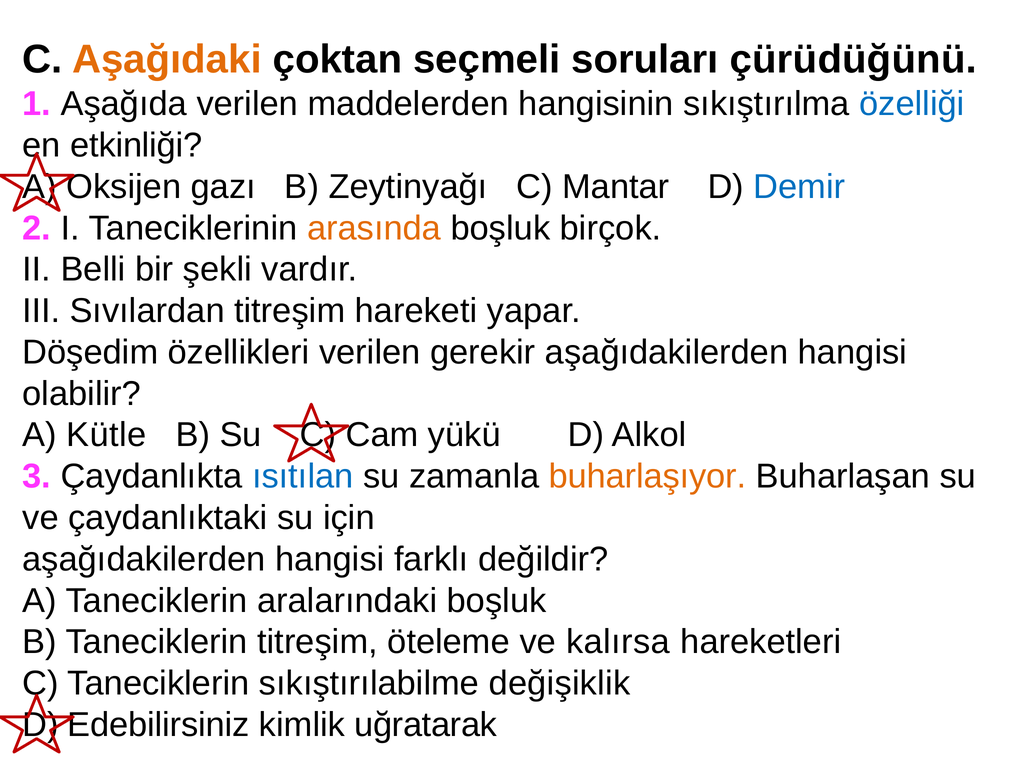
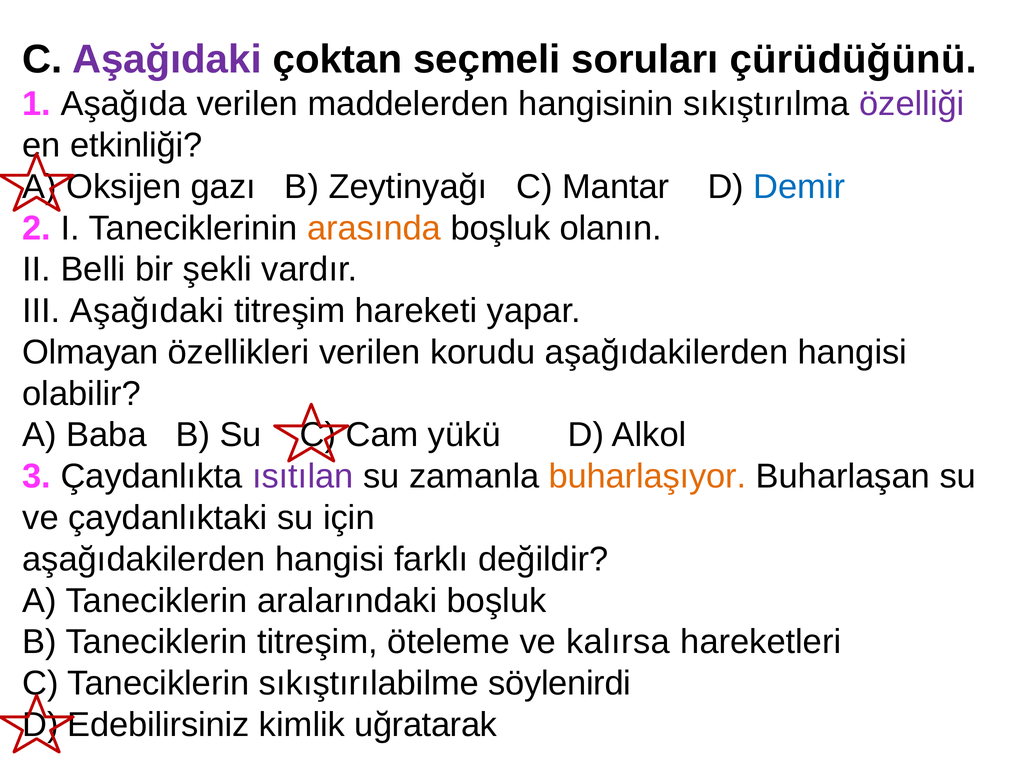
Aşağıdaki at (167, 60) colour: orange -> purple
özelliği colour: blue -> purple
birçok: birçok -> olanın
III Sıvılardan: Sıvılardan -> Aşağıdaki
Döşedim: Döşedim -> Olmayan
gerekir: gerekir -> korudu
Kütle: Kütle -> Baba
ısıtılan colour: blue -> purple
değişiklik: değişiklik -> söylenirdi
